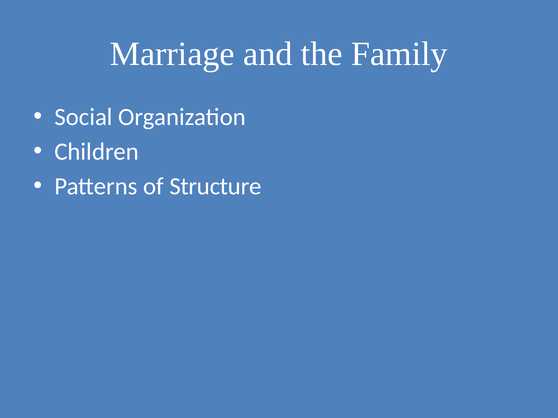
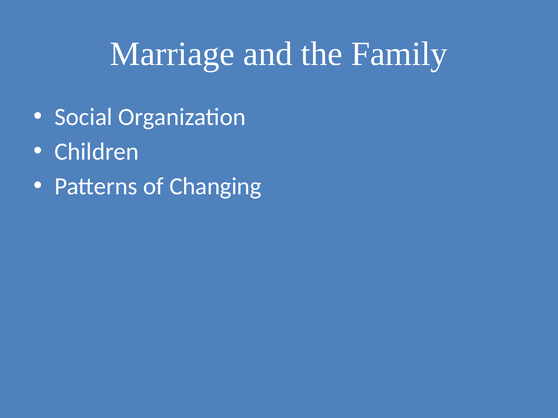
Structure: Structure -> Changing
